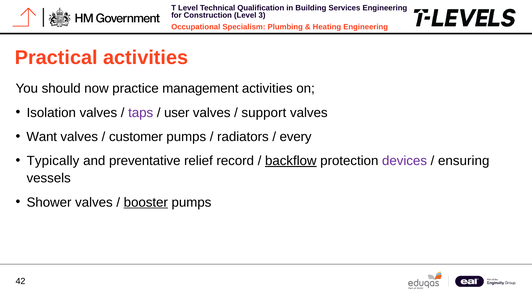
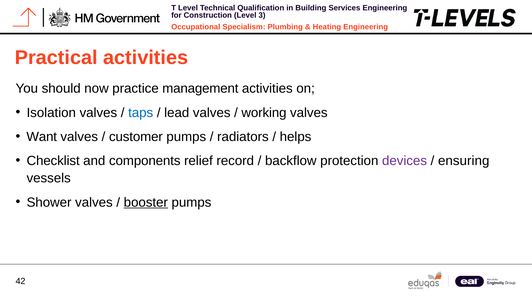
taps colour: purple -> blue
user: user -> lead
support: support -> working
every: every -> helps
Typically: Typically -> Checklist
preventative: preventative -> components
backflow underline: present -> none
